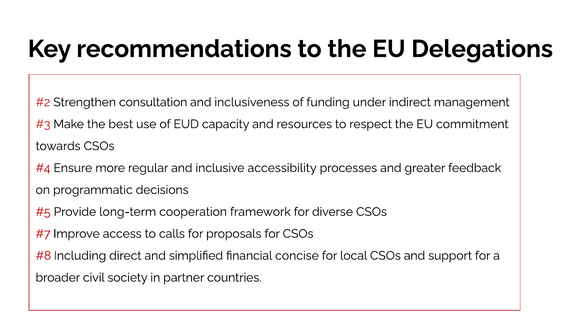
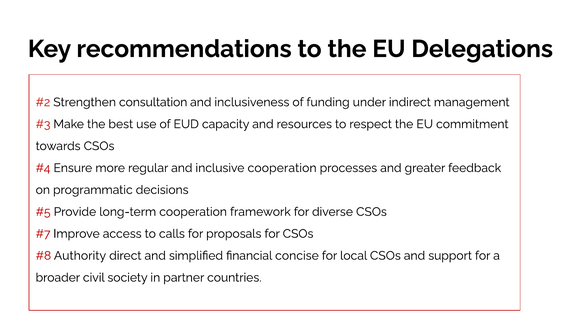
inclusive accessibility: accessibility -> cooperation
Including: Including -> Authority
